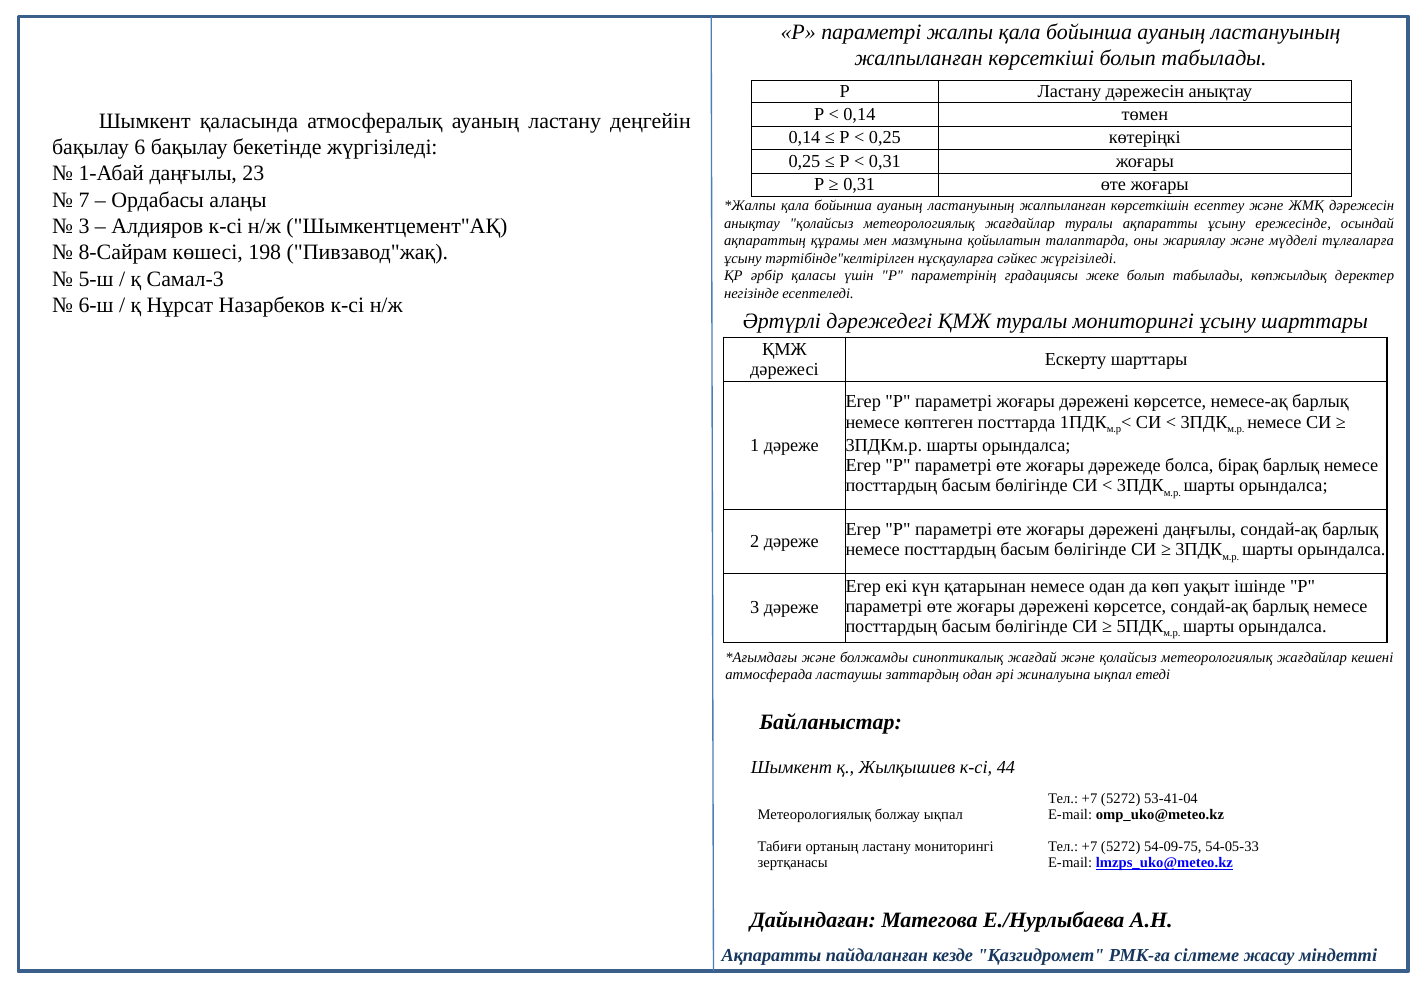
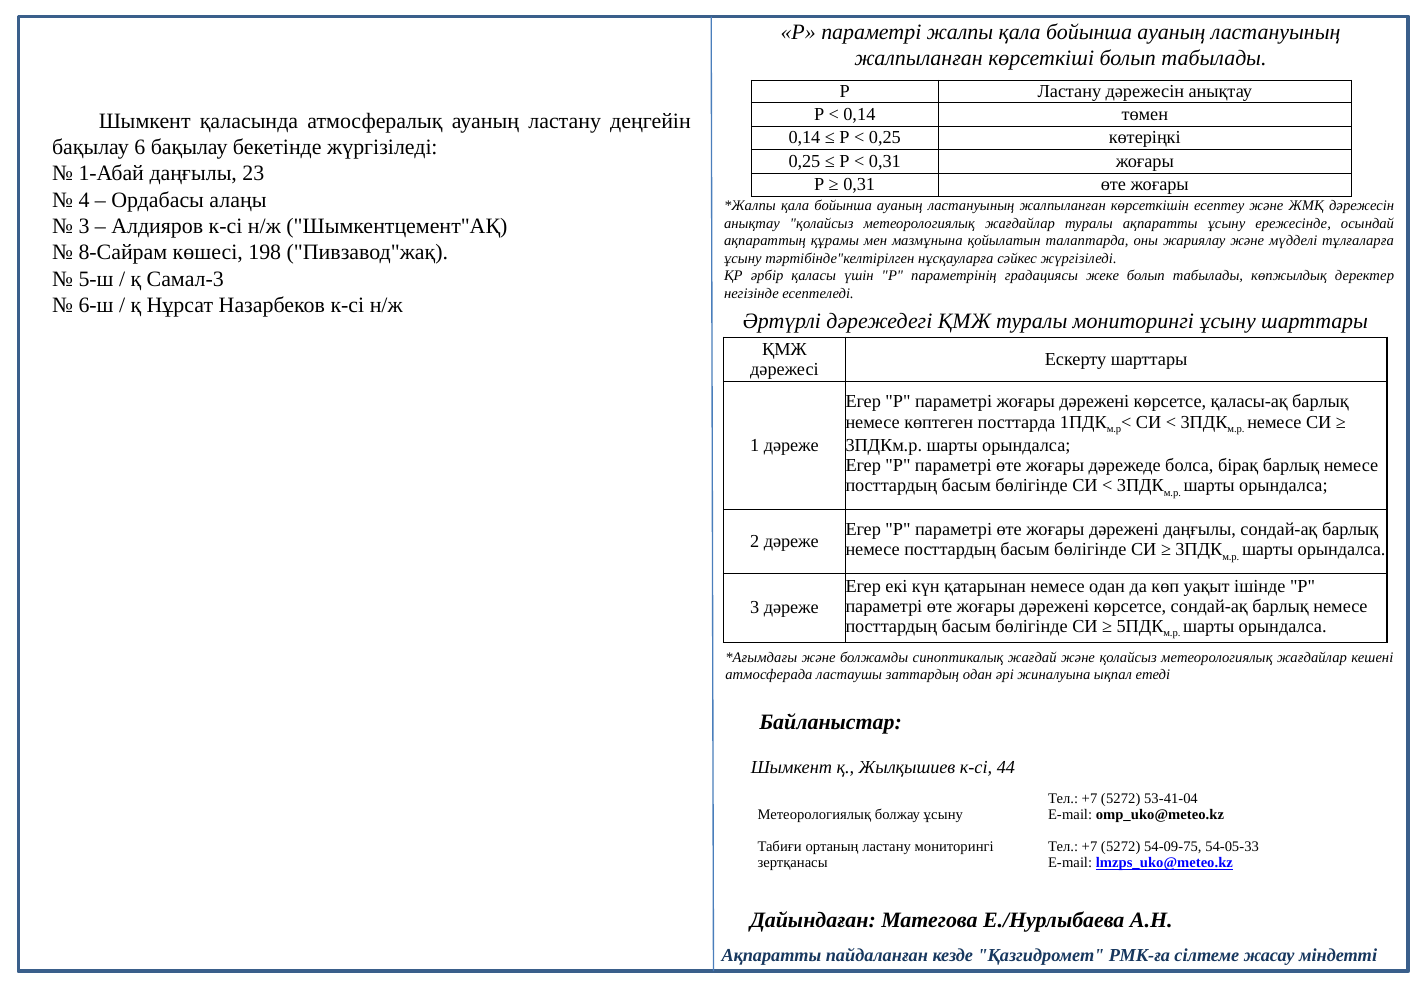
7: 7 -> 4
немесе-ақ: немесе-ақ -> қаласы-ақ
болжау ықпал: ықпал -> ұсыну
